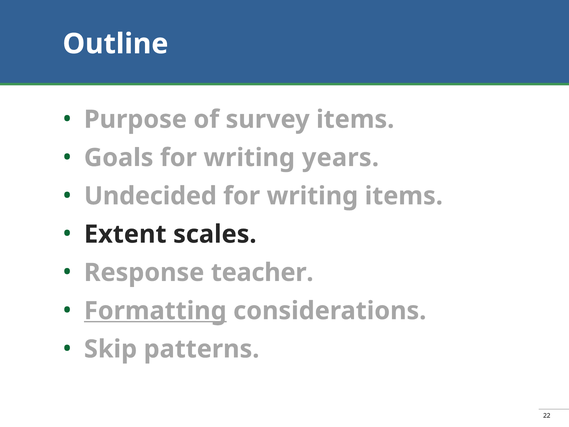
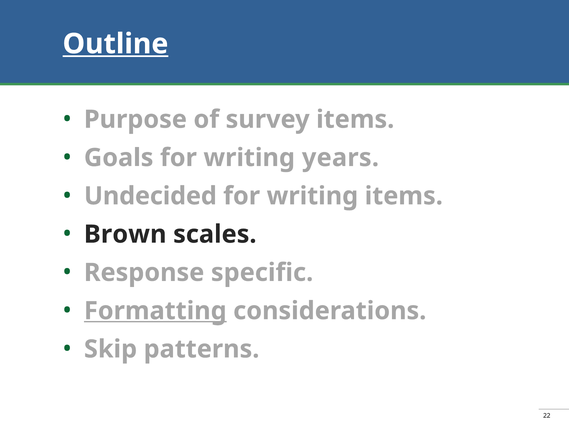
Outline underline: none -> present
Extent: Extent -> Brown
teacher: teacher -> specific
